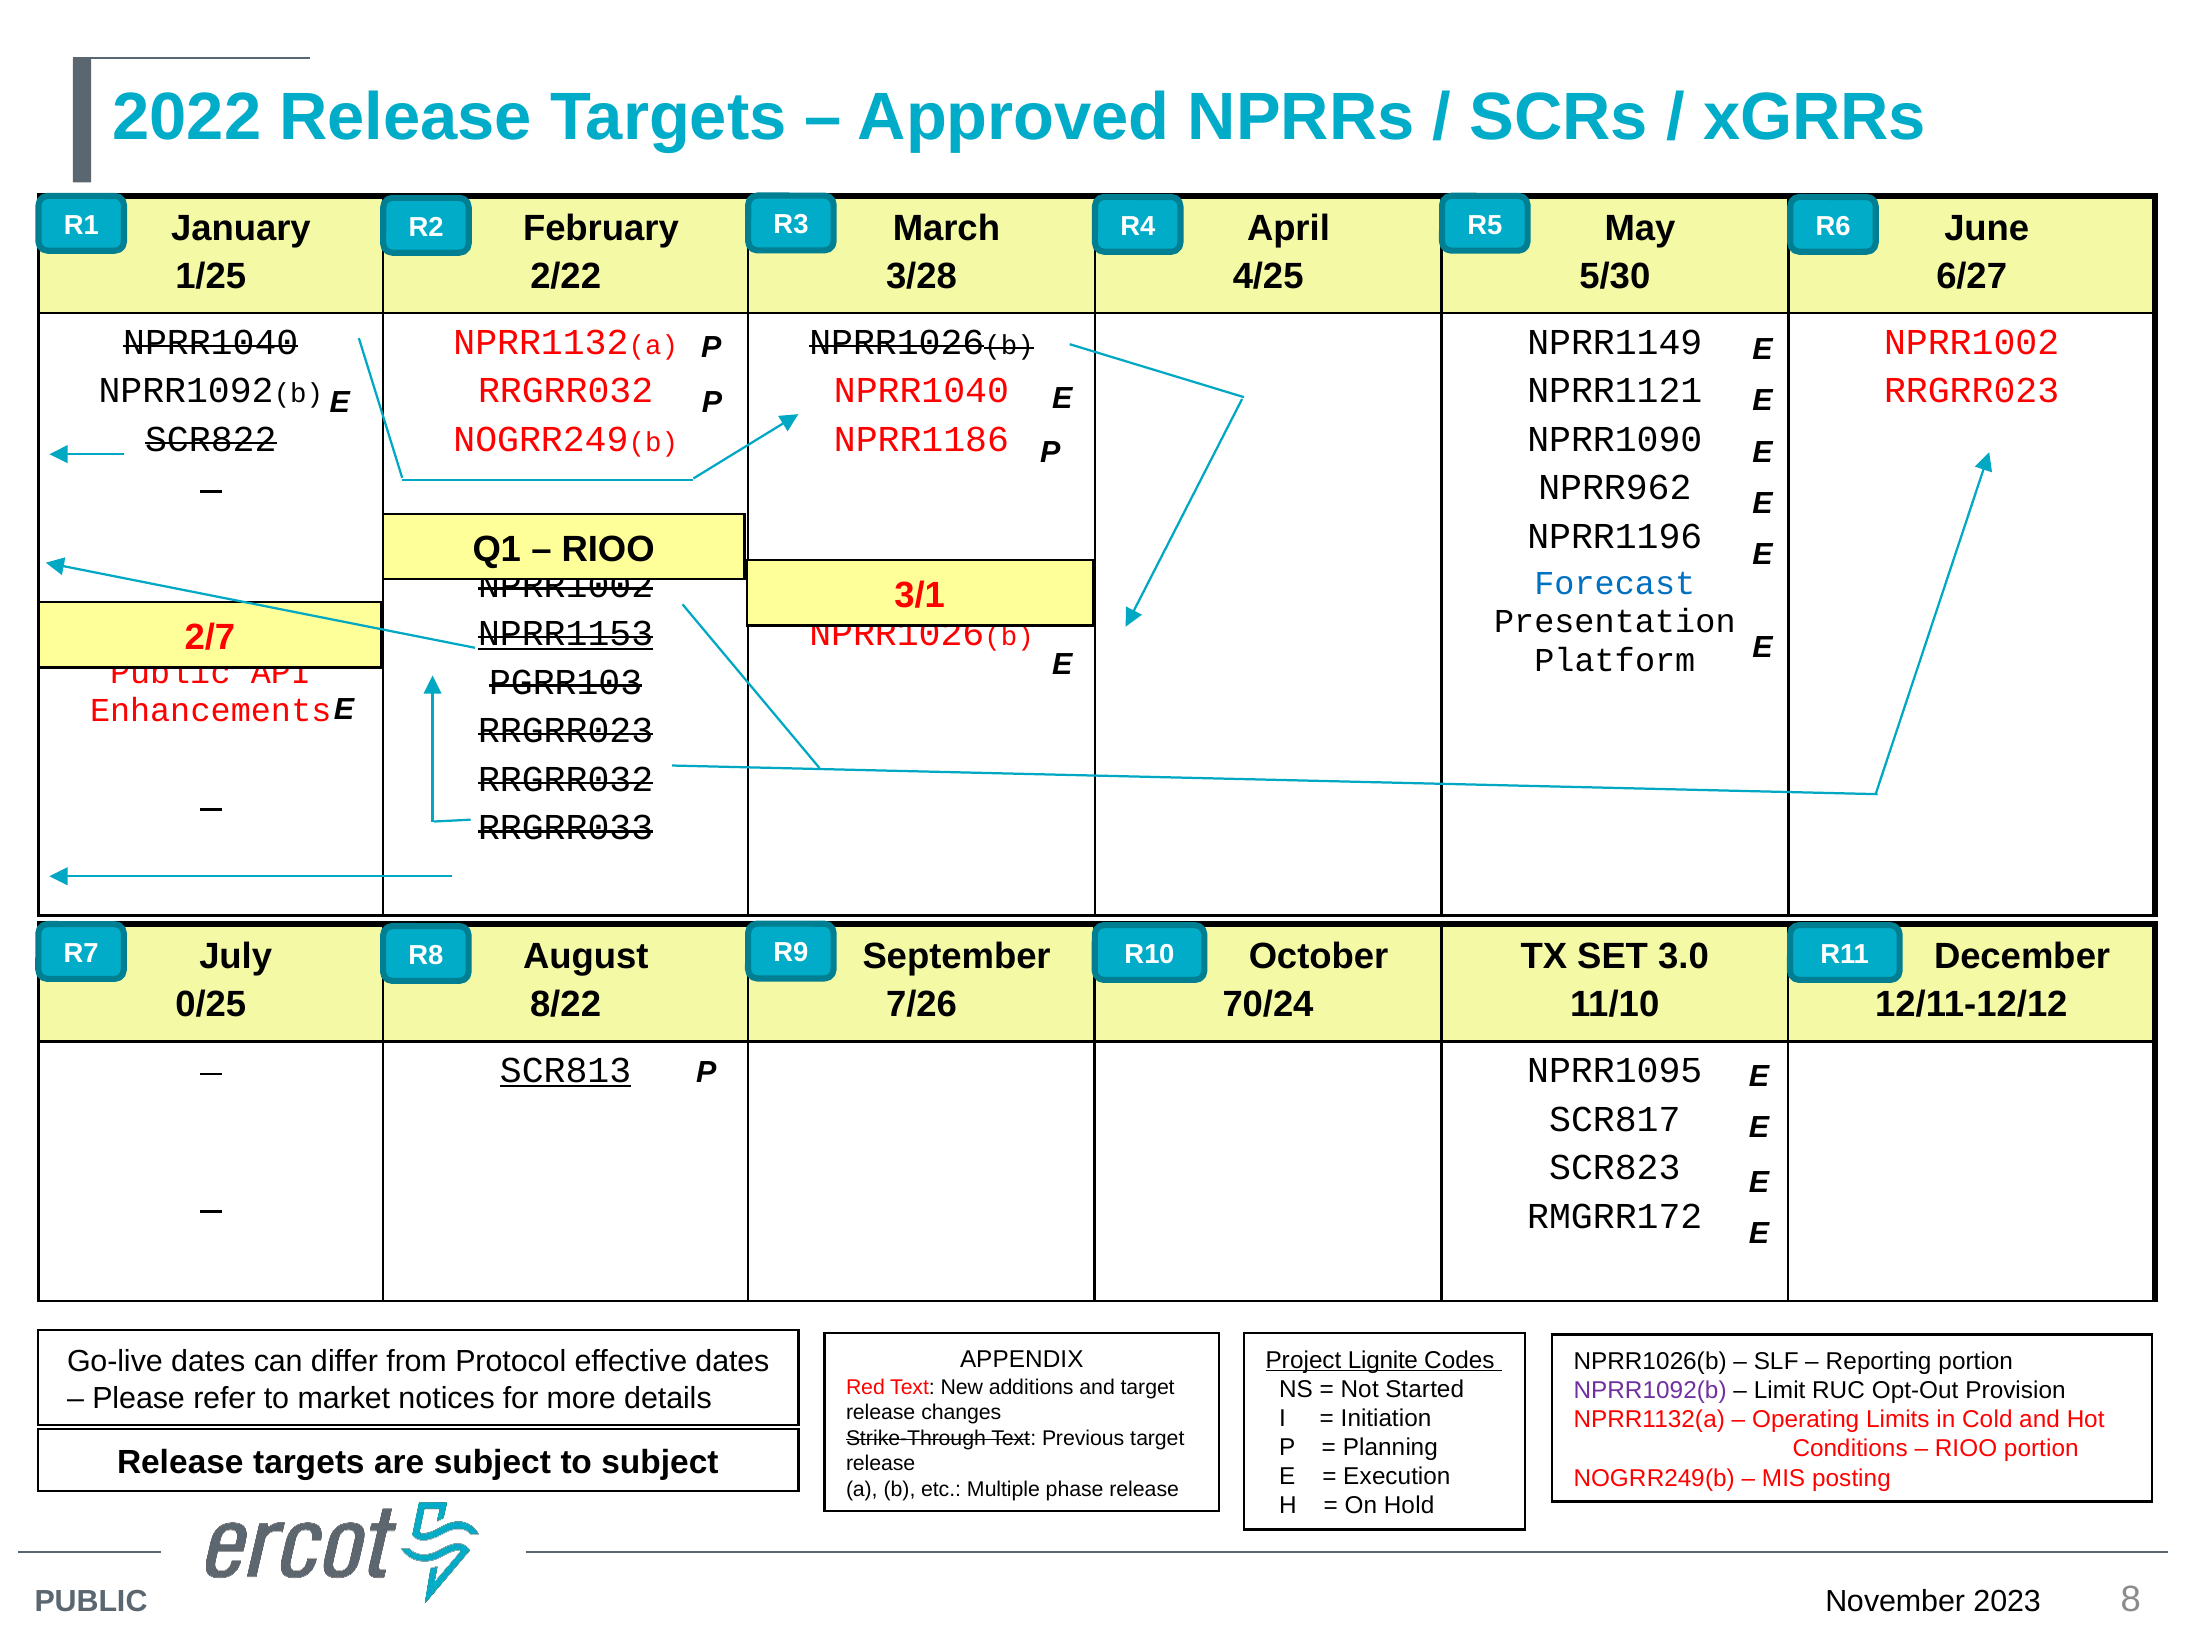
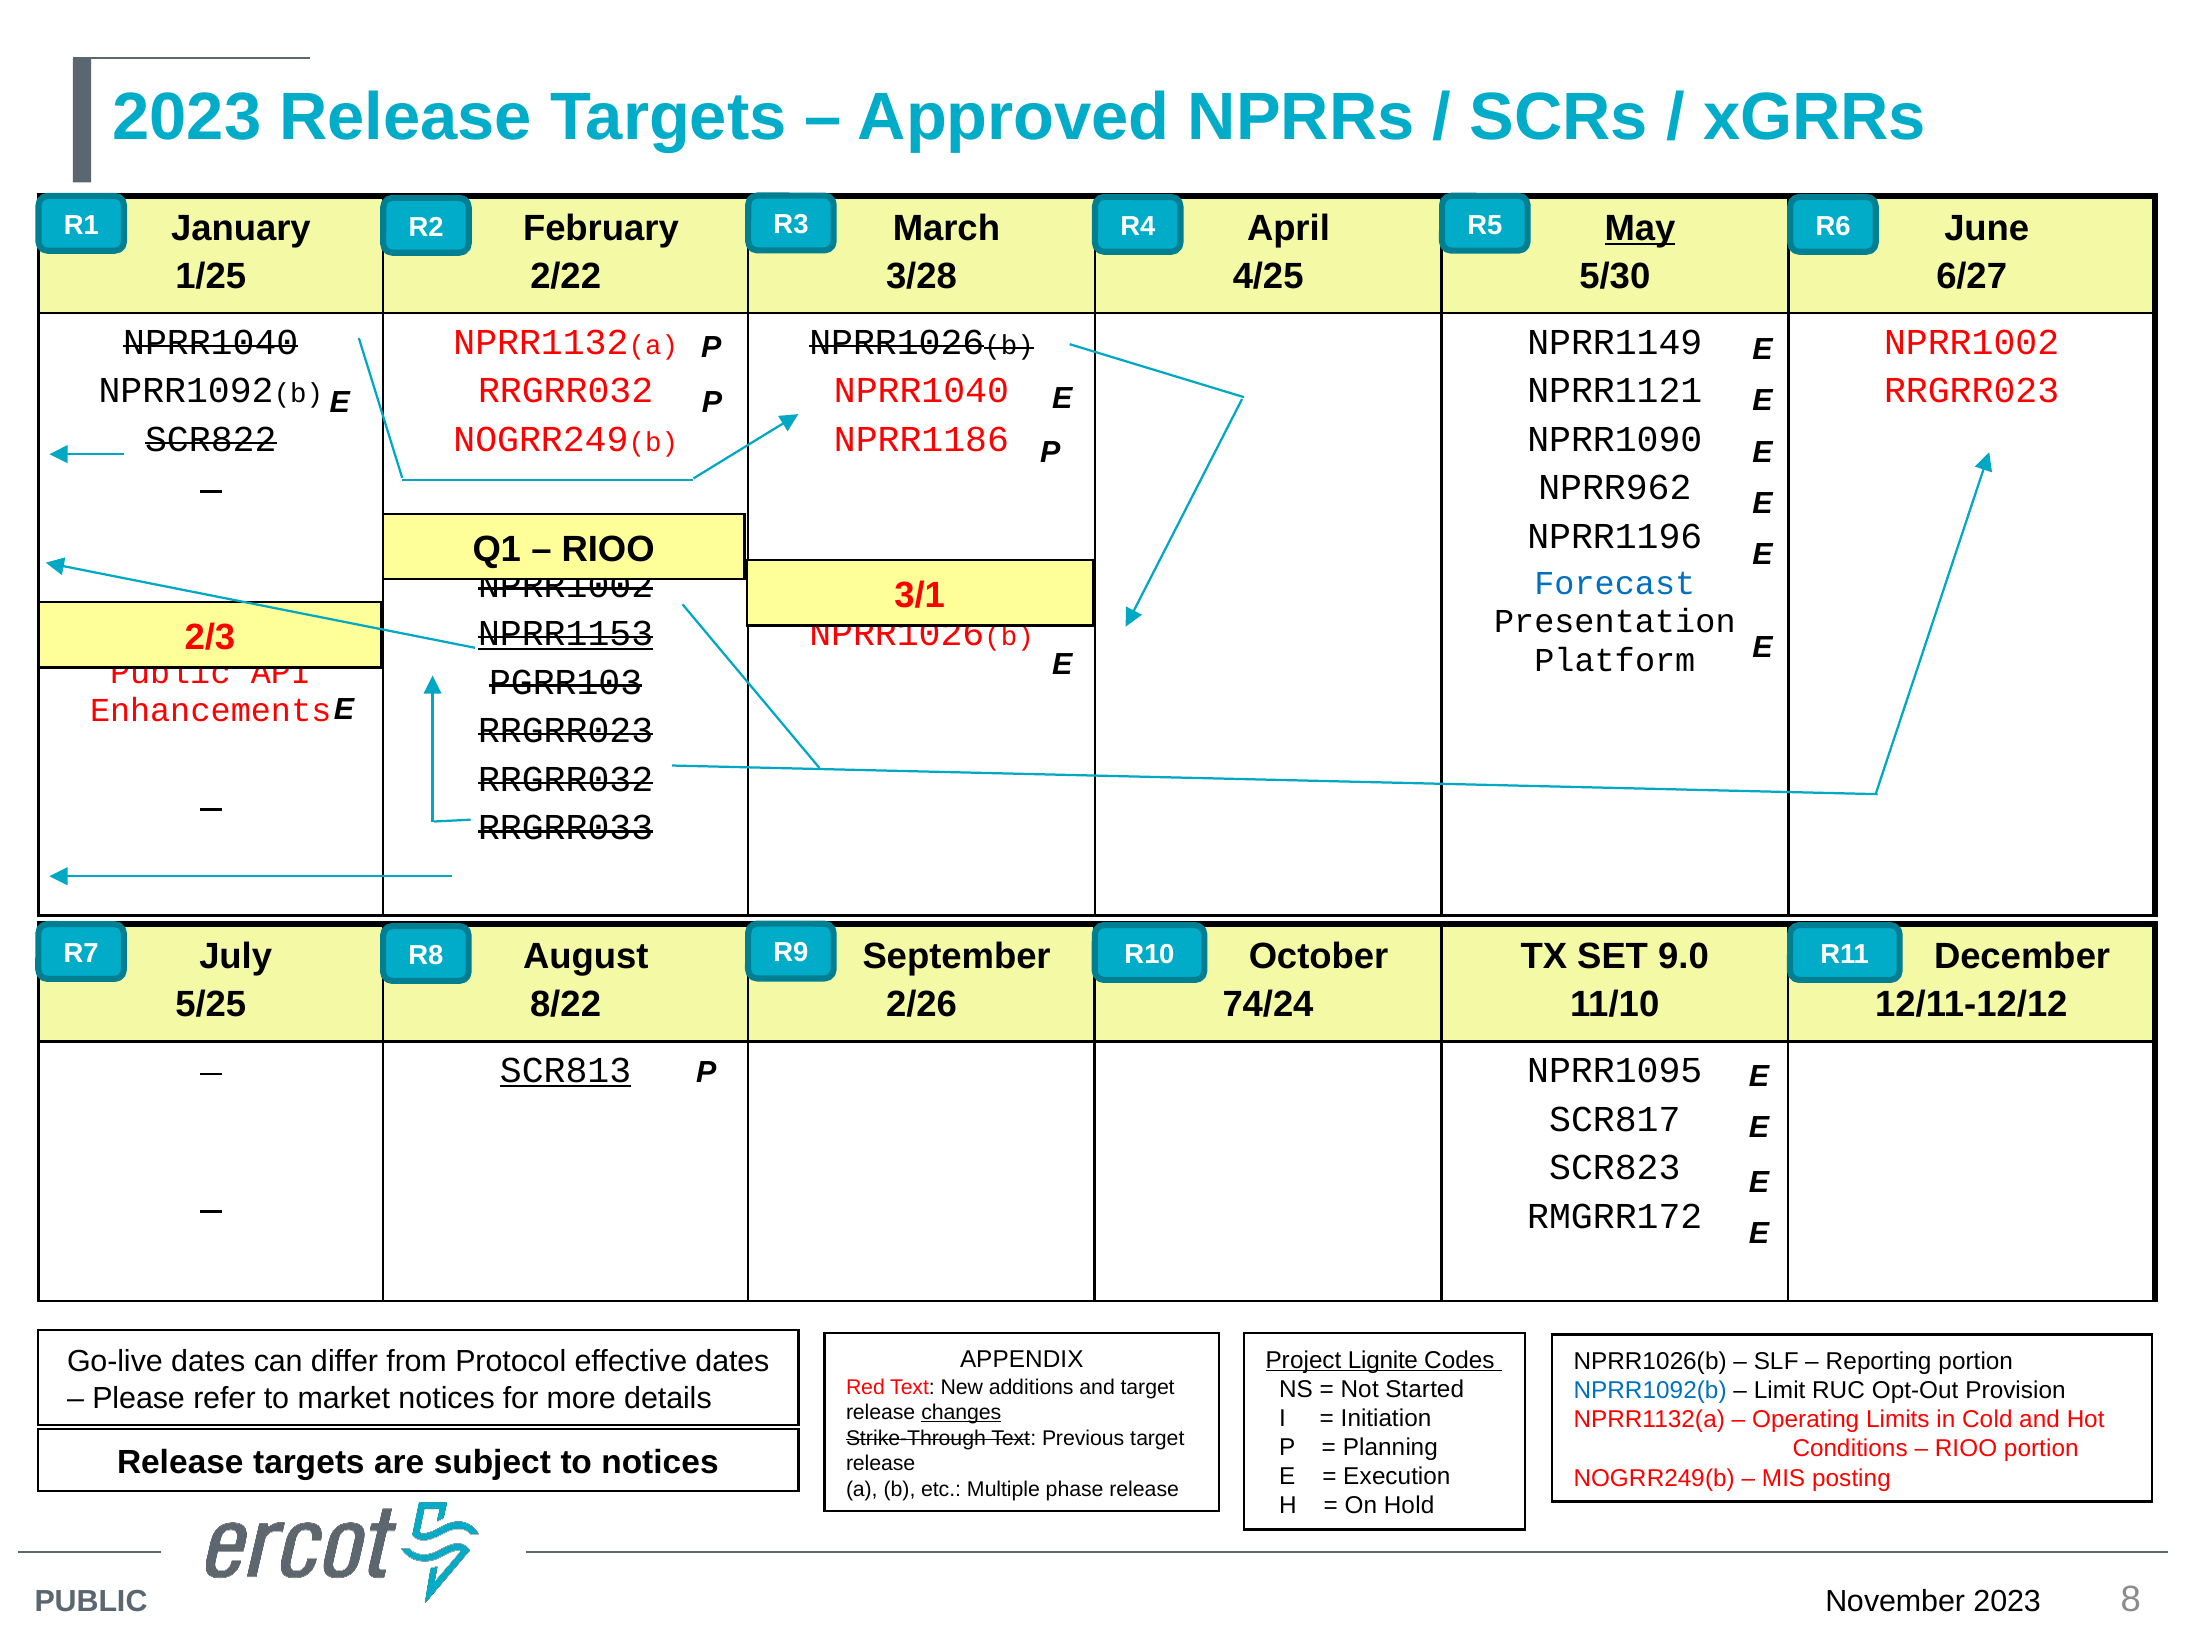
2022 at (187, 118): 2022 -> 2023
May underline: none -> present
2/7: 2/7 -> 2/3
3.0: 3.0 -> 9.0
0/25: 0/25 -> 5/25
7/26: 7/26 -> 2/26
70/24: 70/24 -> 74/24
NPRR1092(b colour: purple -> blue
changes underline: none -> present
to subject: subject -> notices
